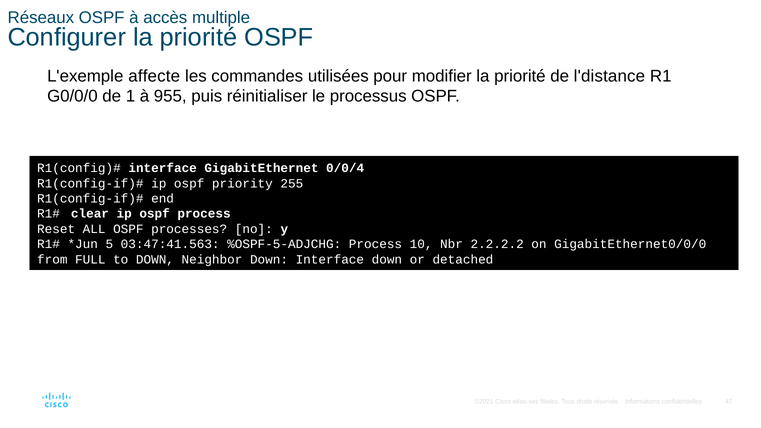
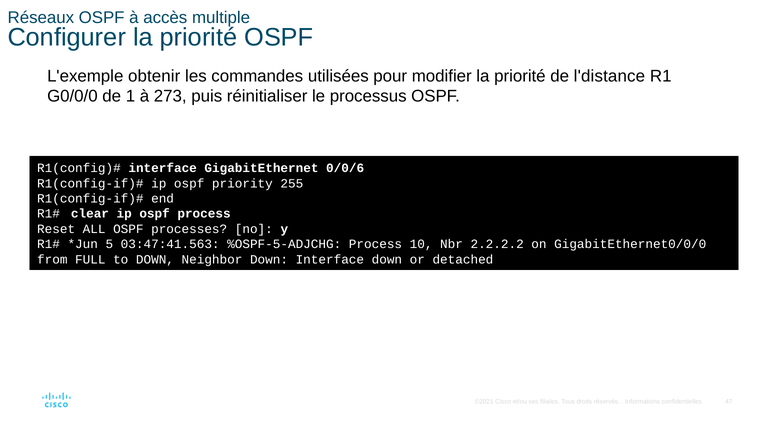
affecte: affecte -> obtenir
955: 955 -> 273
0/0/4: 0/0/4 -> 0/0/6
